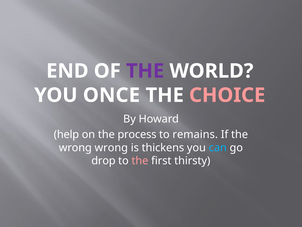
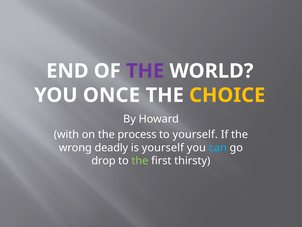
CHOICE colour: pink -> yellow
help: help -> with
to remains: remains -> yourself
wrong wrong: wrong -> deadly
is thickens: thickens -> yourself
the at (140, 160) colour: pink -> light green
